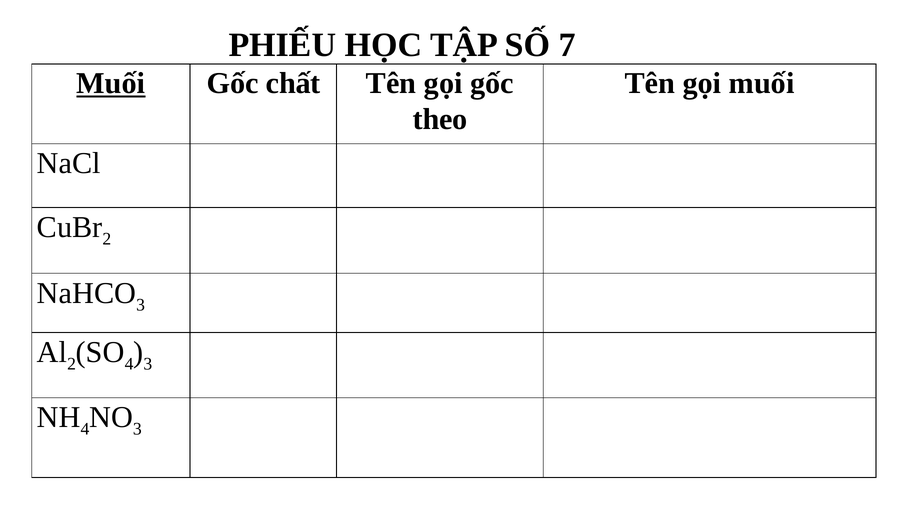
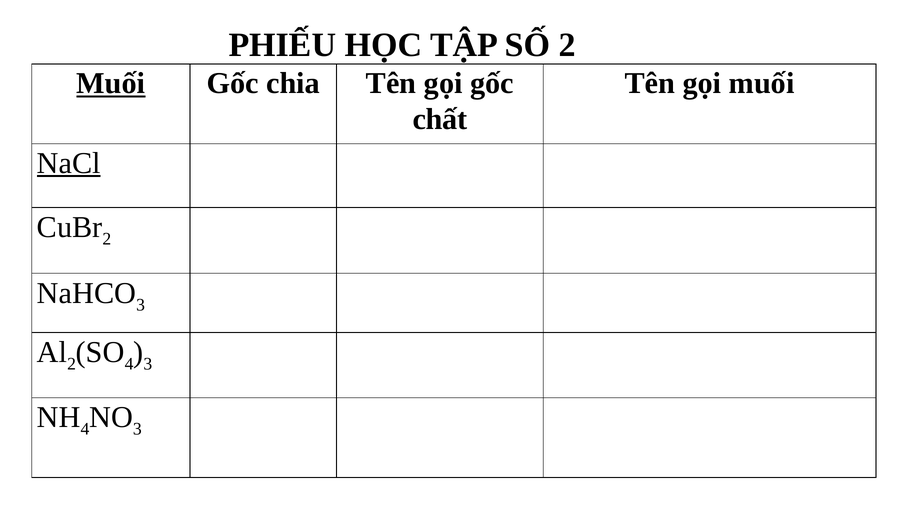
SỐ 7: 7 -> 2
chất: chất -> chia
theo: theo -> chất
NaCl underline: none -> present
